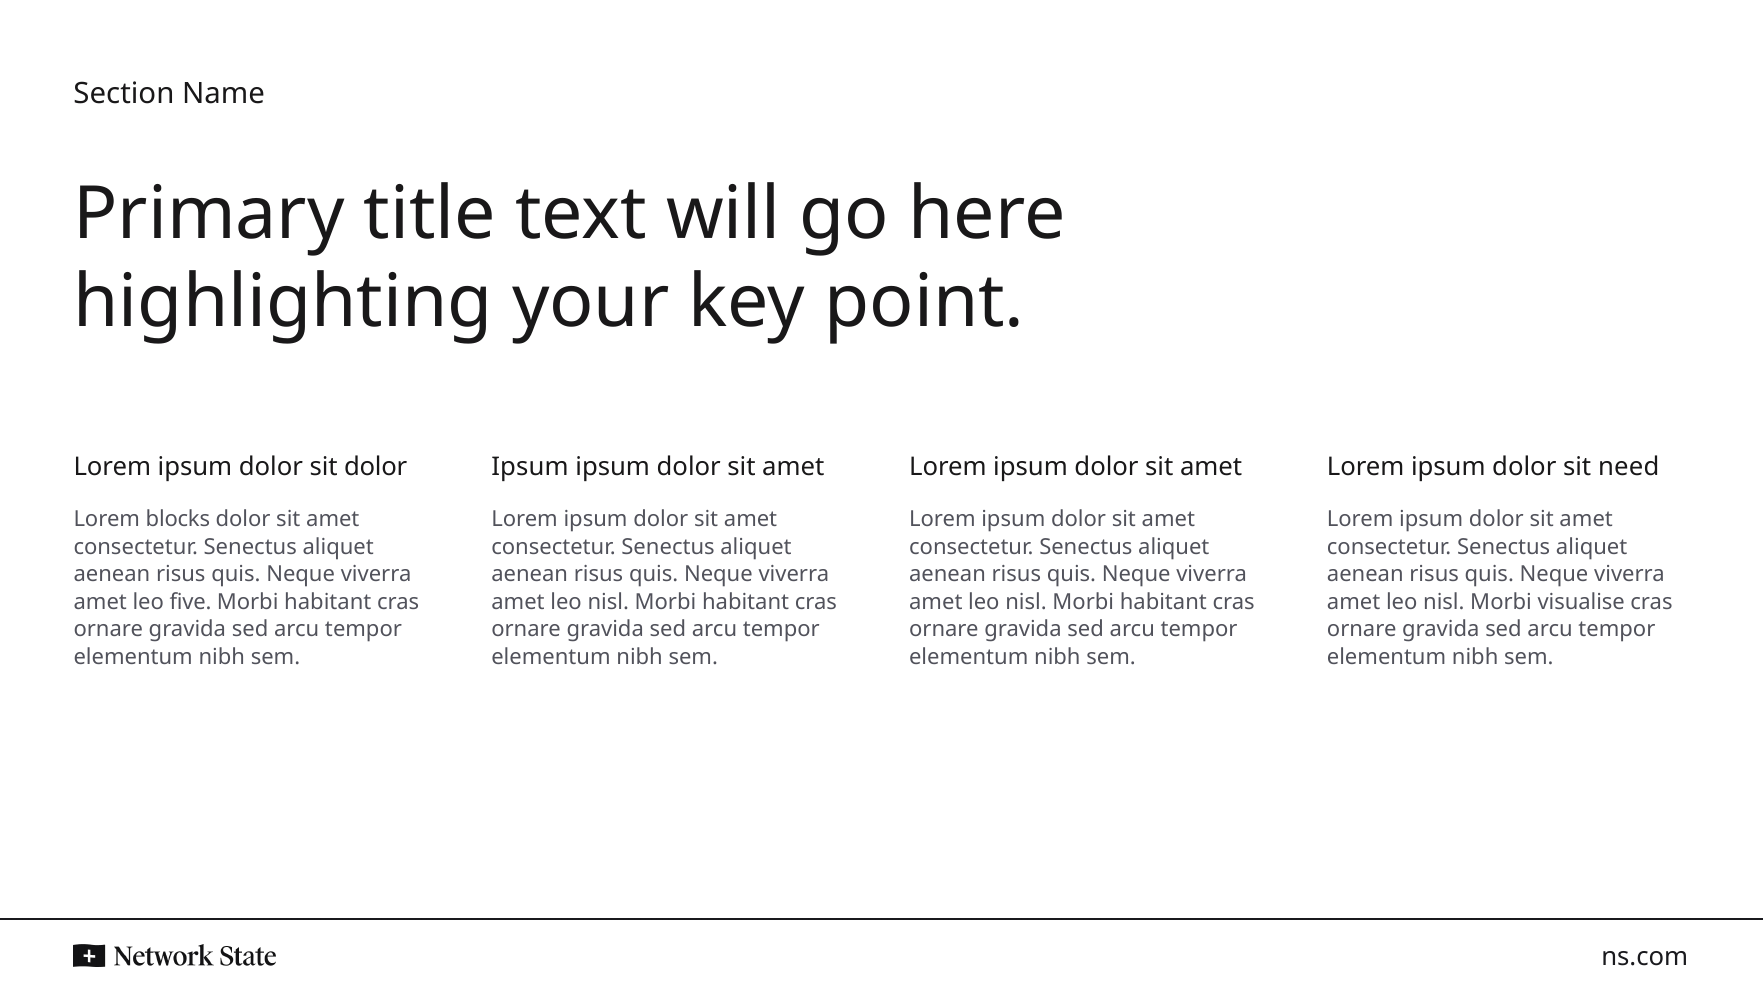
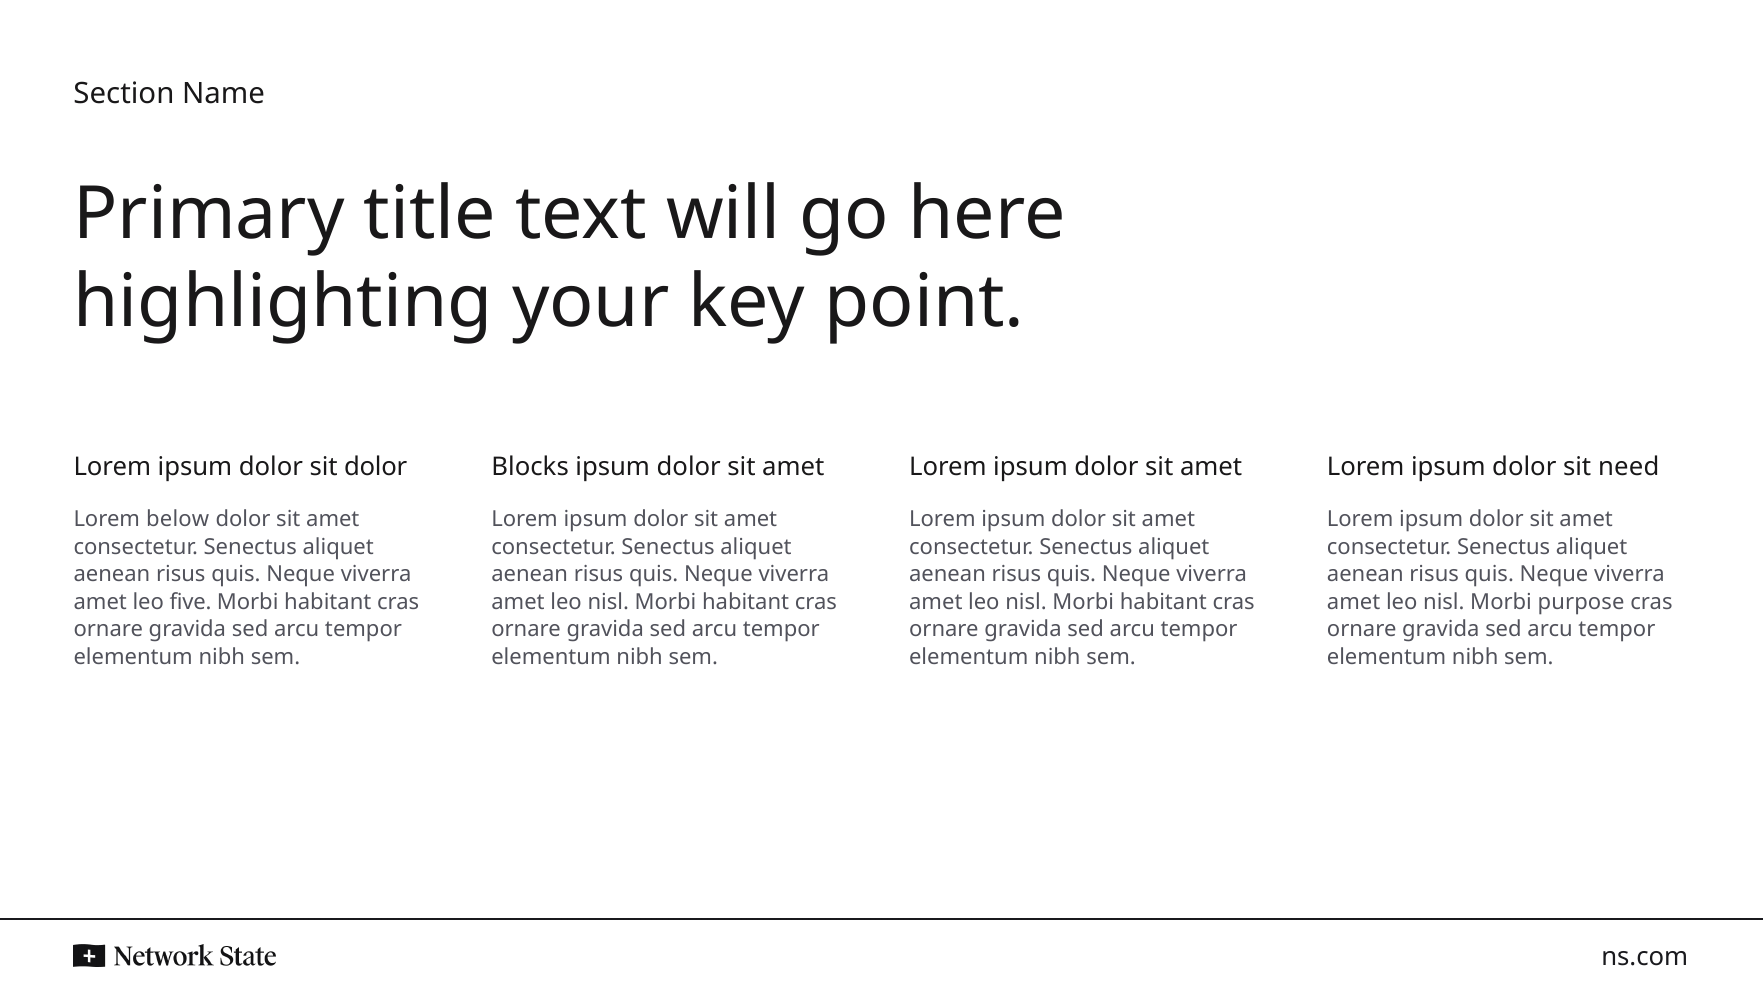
Ipsum at (530, 467): Ipsum -> Blocks
blocks: blocks -> below
visualise: visualise -> purpose
